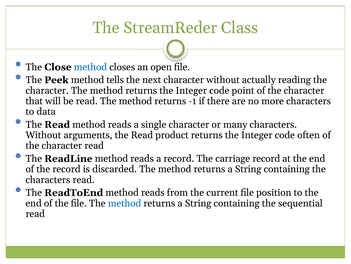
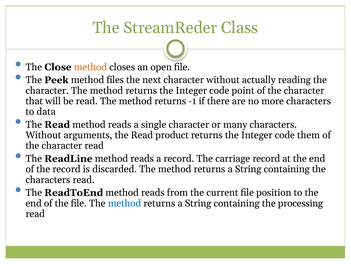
method at (90, 67) colour: blue -> orange
tells: tells -> files
often: often -> them
sequential: sequential -> processing
